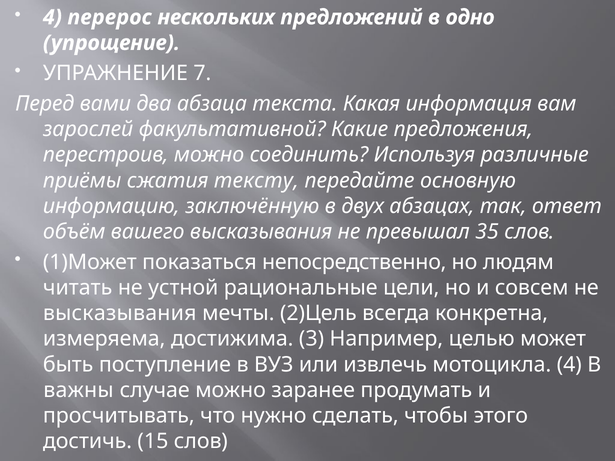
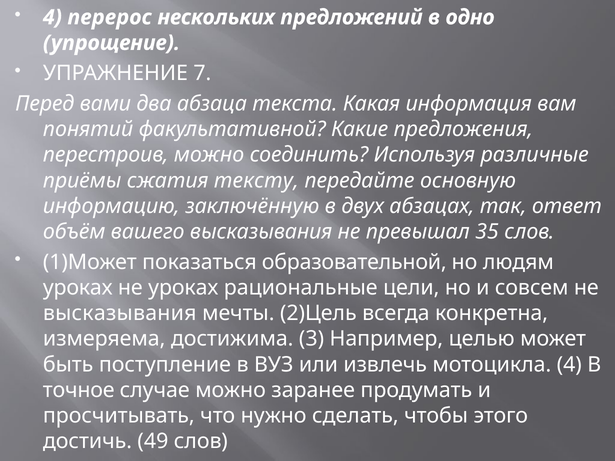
зарослей: зарослей -> понятий
непосредственно: непосредственно -> образовательной
читать at (78, 288): читать -> уроках
не устной: устной -> уроках
важны: важны -> точное
15: 15 -> 49
